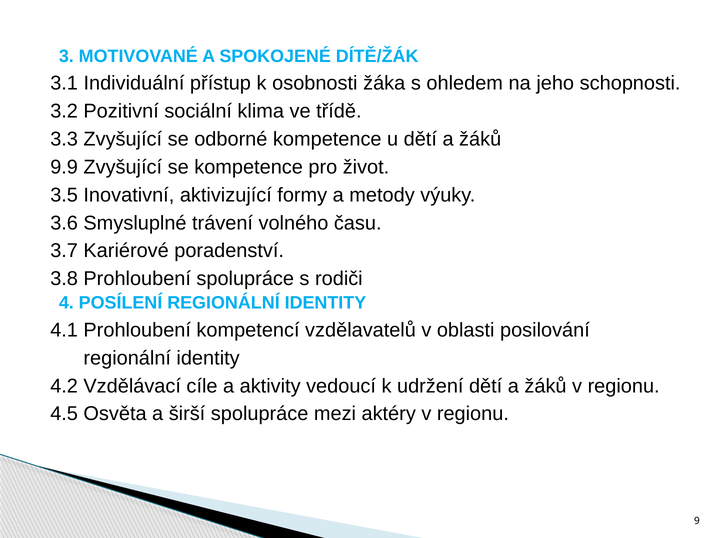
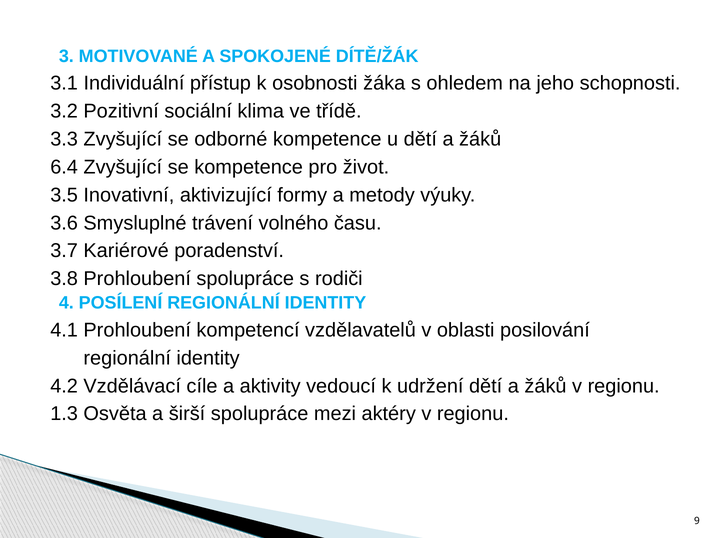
9.9: 9.9 -> 6.4
4.5: 4.5 -> 1.3
